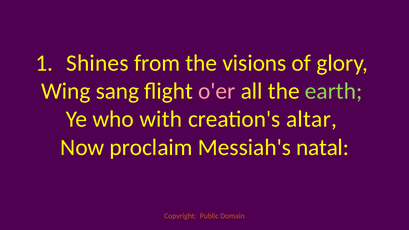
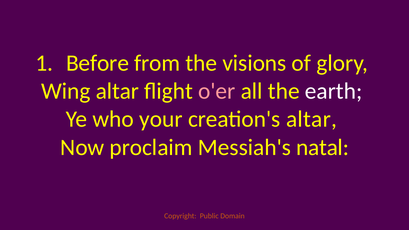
Shines: Shines -> Before
Wing sang: sang -> altar
earth colour: light green -> white
with: with -> your
